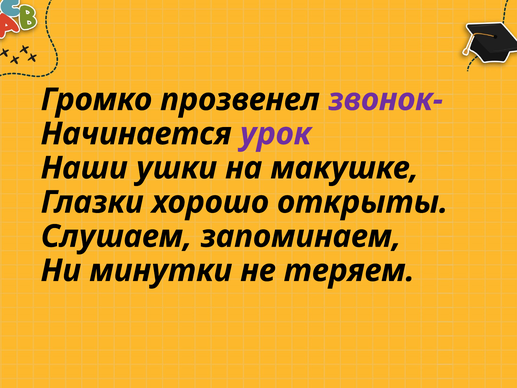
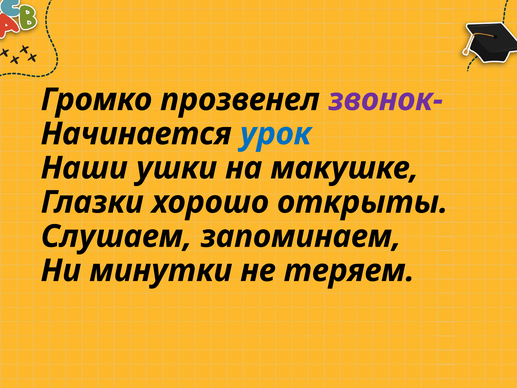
урок colour: purple -> blue
